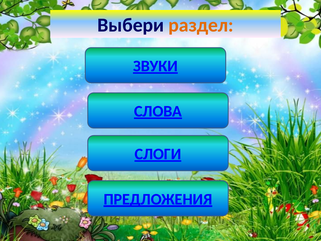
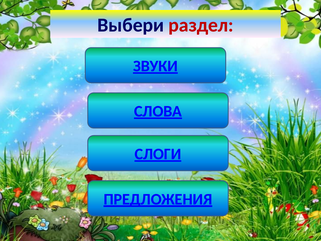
раздел colour: orange -> red
